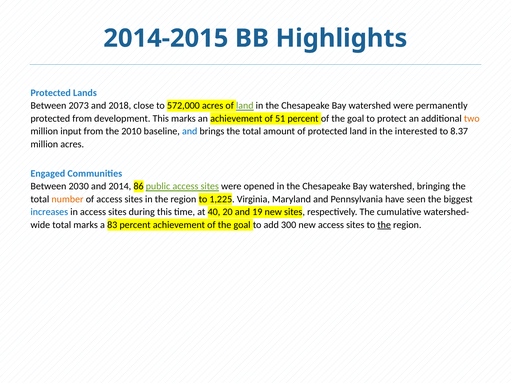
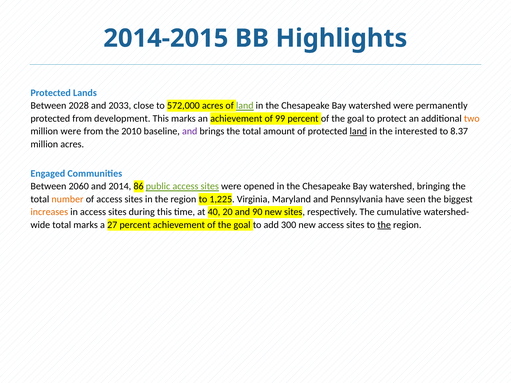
2073: 2073 -> 2028
2018: 2018 -> 2033
51: 51 -> 99
million input: input -> were
and at (190, 131) colour: blue -> purple
land at (358, 131) underline: none -> present
2030: 2030 -> 2060
increases colour: blue -> orange
19: 19 -> 90
83: 83 -> 27
